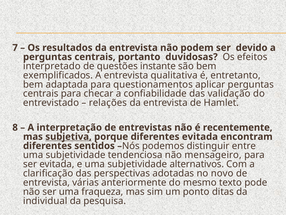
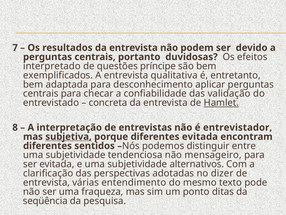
instante: instante -> príncipe
questionamentos: questionamentos -> desconhecimento
relações: relações -> concreta
Hamlet underline: none -> present
recentemente: recentemente -> entrevistador
novo: novo -> dizer
anteriormente: anteriormente -> entendimento
individual: individual -> seqüência
